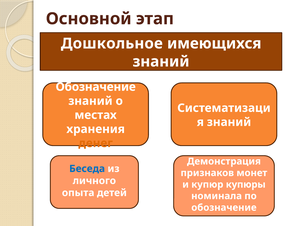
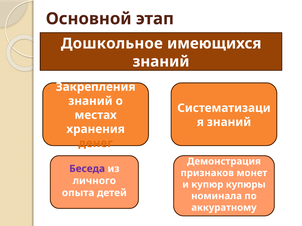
Обозначение at (96, 87): Обозначение -> Закрепления
Беседа colour: blue -> purple
обозначение at (224, 208): обозначение -> аккуратному
